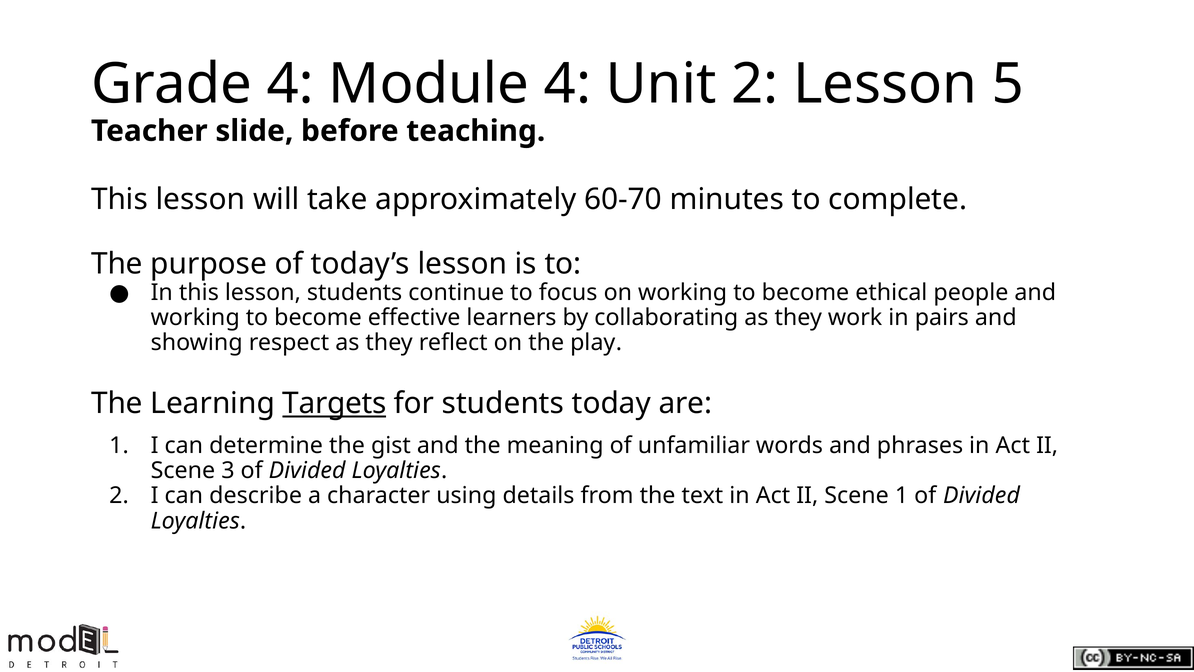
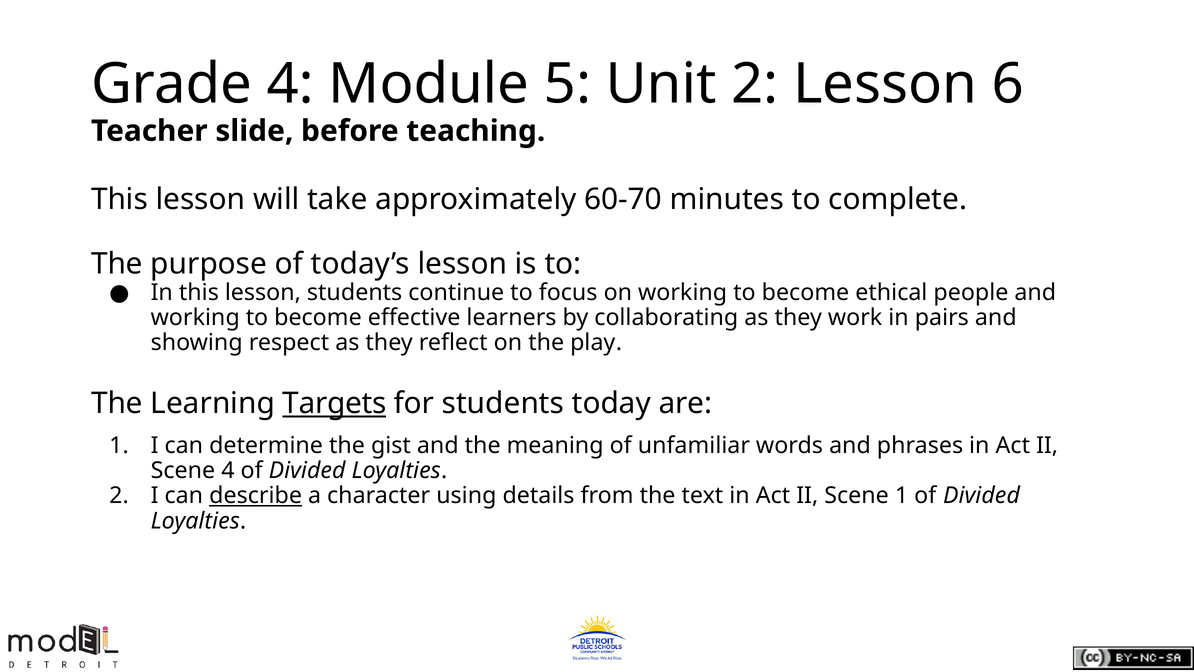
Module 4: 4 -> 5
5: 5 -> 6
Scene 3: 3 -> 4
describe underline: none -> present
